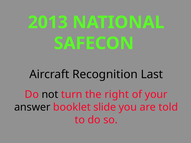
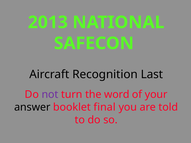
not colour: black -> purple
right: right -> word
slide: slide -> final
